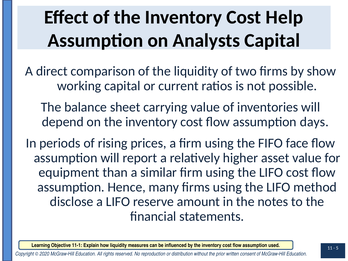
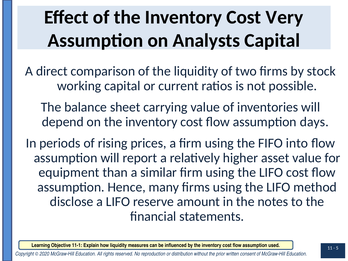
Help: Help -> Very
show: show -> stock
face: face -> into
